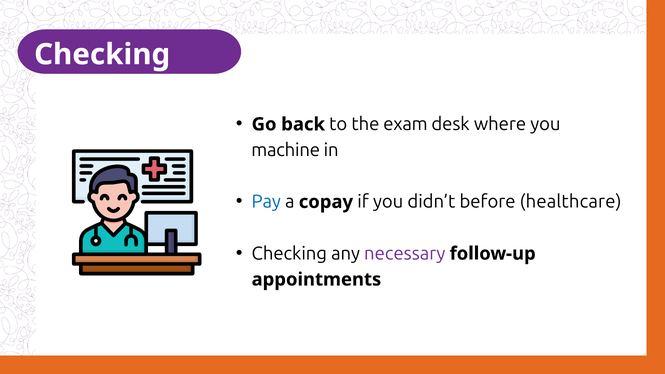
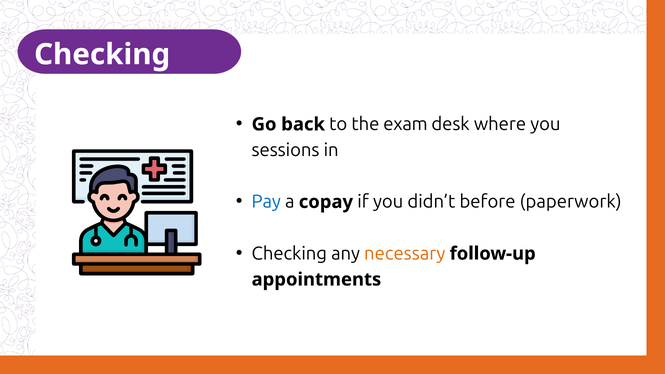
machine: machine -> sessions
healthcare: healthcare -> paperwork
necessary colour: purple -> orange
